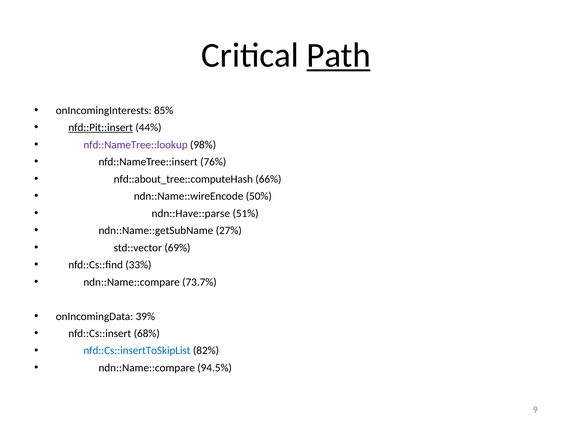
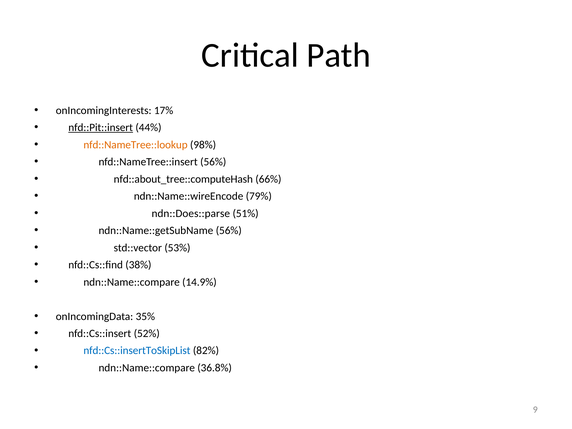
Path underline: present -> none
85%: 85% -> 17%
nfd::NameTree::lookup colour: purple -> orange
nfd::NameTree::insert 76%: 76% -> 56%
50%: 50% -> 79%
ndn::Have::parse: ndn::Have::parse -> ndn::Does::parse
ndn::Name::getSubName 27%: 27% -> 56%
69%: 69% -> 53%
33%: 33% -> 38%
73.7%: 73.7% -> 14.9%
39%: 39% -> 35%
68%: 68% -> 52%
94.5%: 94.5% -> 36.8%
